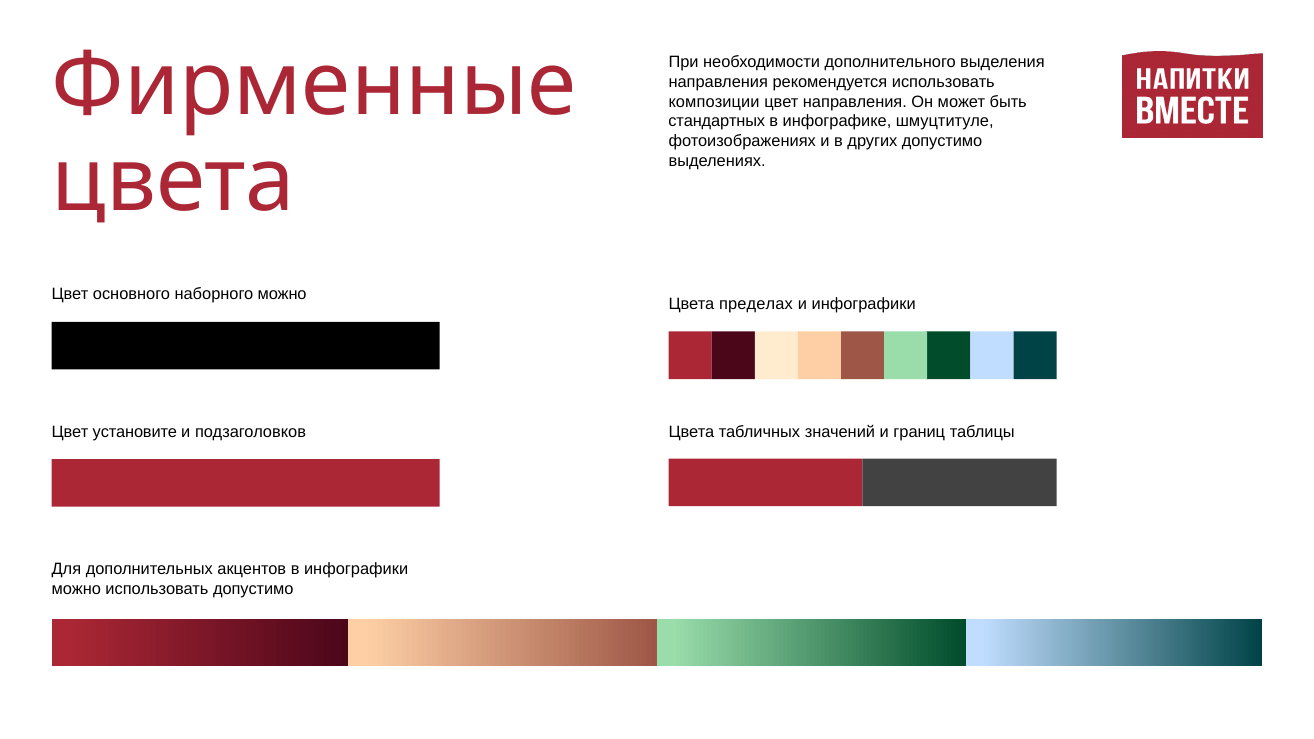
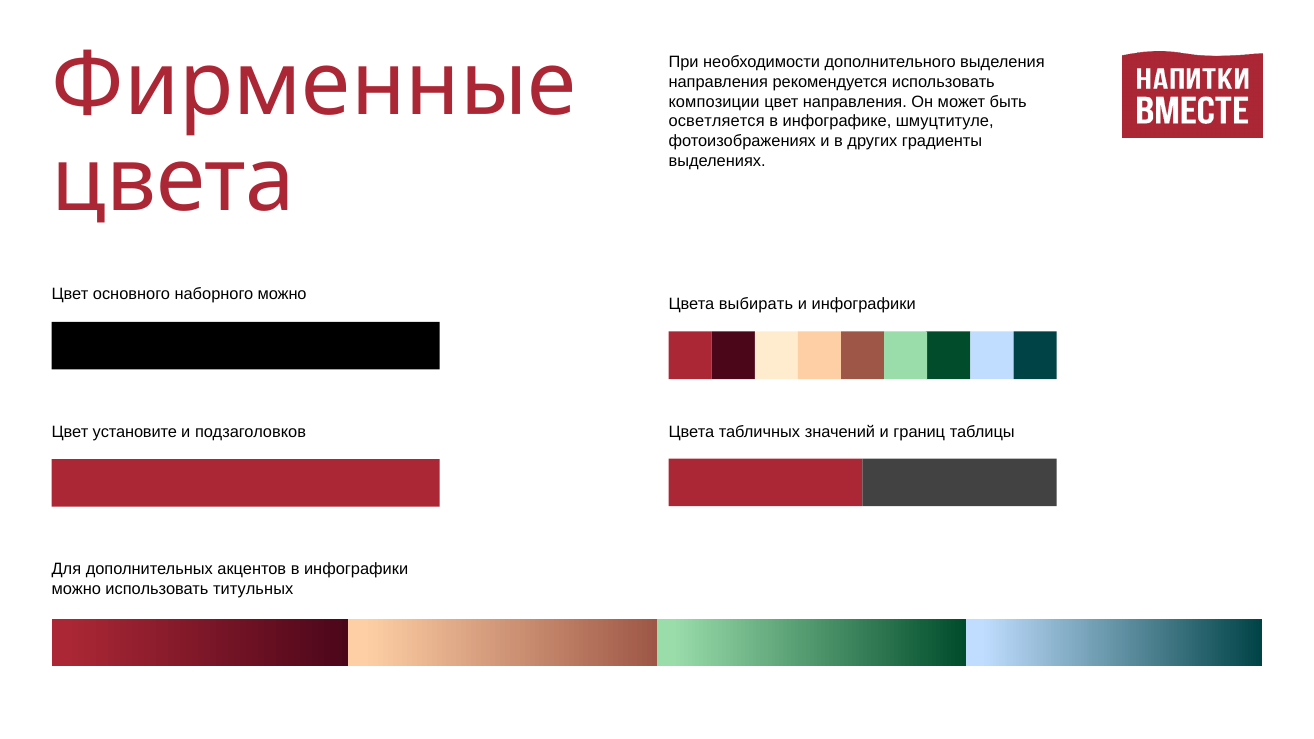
стандартных: стандартных -> осветляется
других допустимо: допустимо -> градиенты
пределах: пределах -> выбирать
использовать допустимо: допустимо -> титульных
